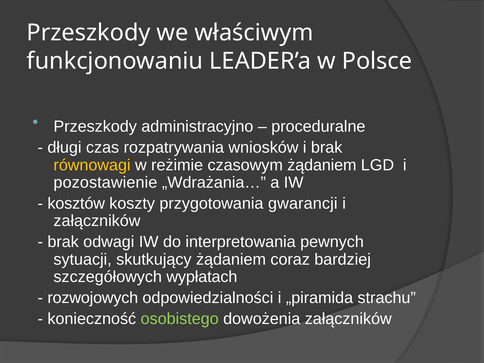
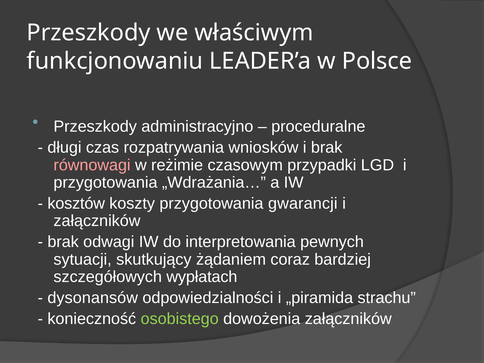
równowagi colour: yellow -> pink
czasowym żądaniem: żądaniem -> przypadki
pozostawienie at (105, 183): pozostawienie -> przygotowania
rozwojowych: rozwojowych -> dysonansów
